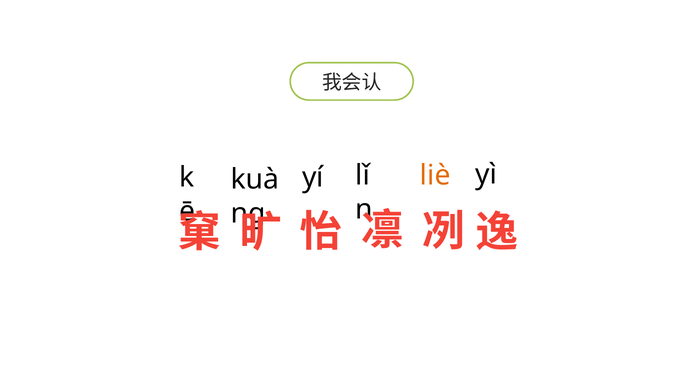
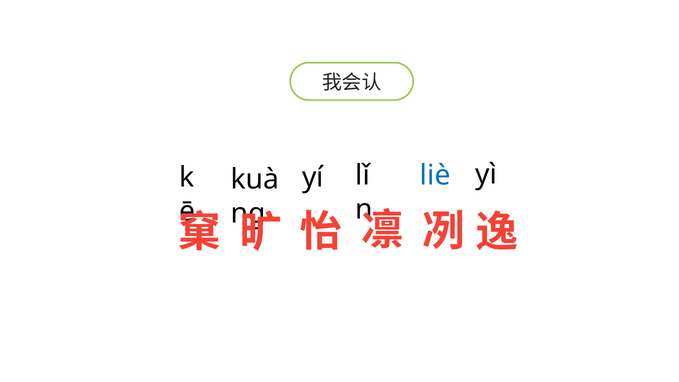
liè colour: orange -> blue
